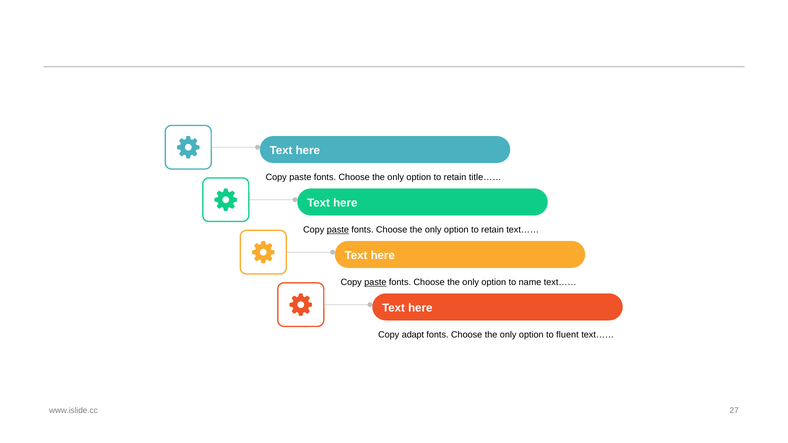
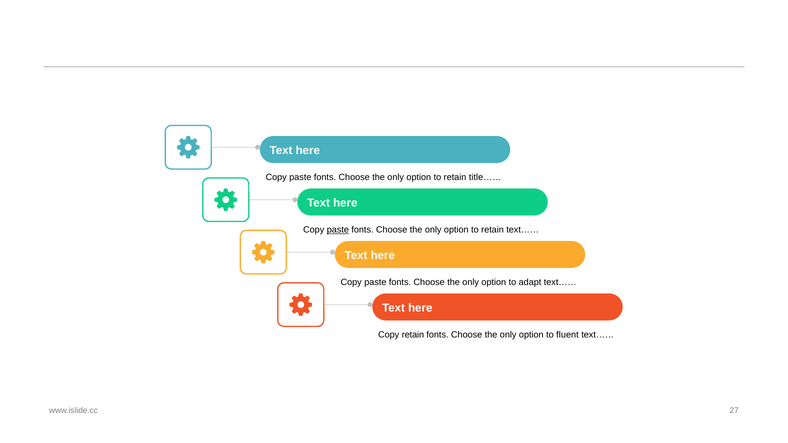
paste at (375, 283) underline: present -> none
name: name -> adapt
Copy adapt: adapt -> retain
